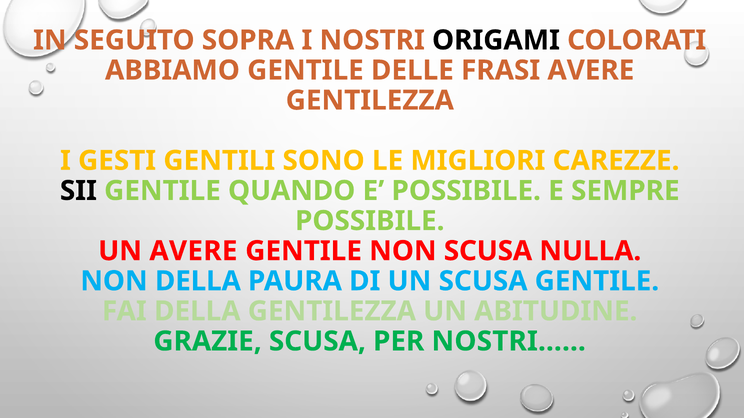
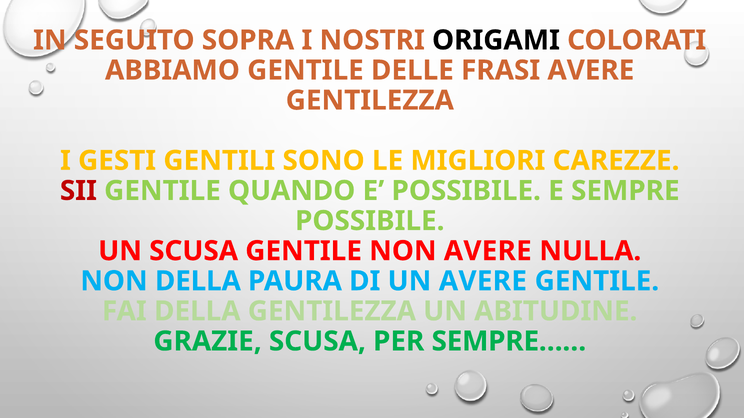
SII colour: black -> red
UN AVERE: AVERE -> SCUSA
NON SCUSA: SCUSA -> AVERE
UN SCUSA: SCUSA -> AVERE
NOSTRI……: NOSTRI…… -> SEMPRE……
